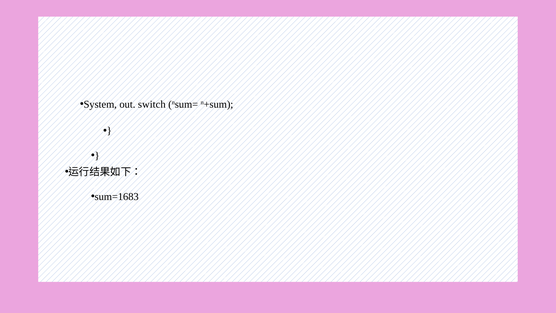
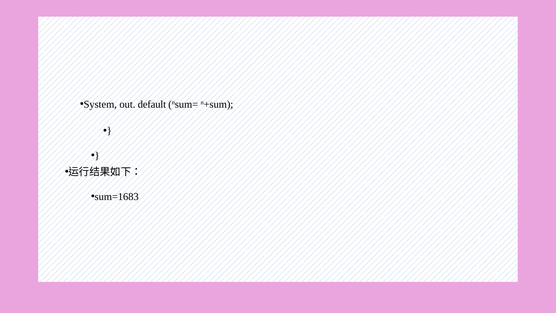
switch: switch -> default
